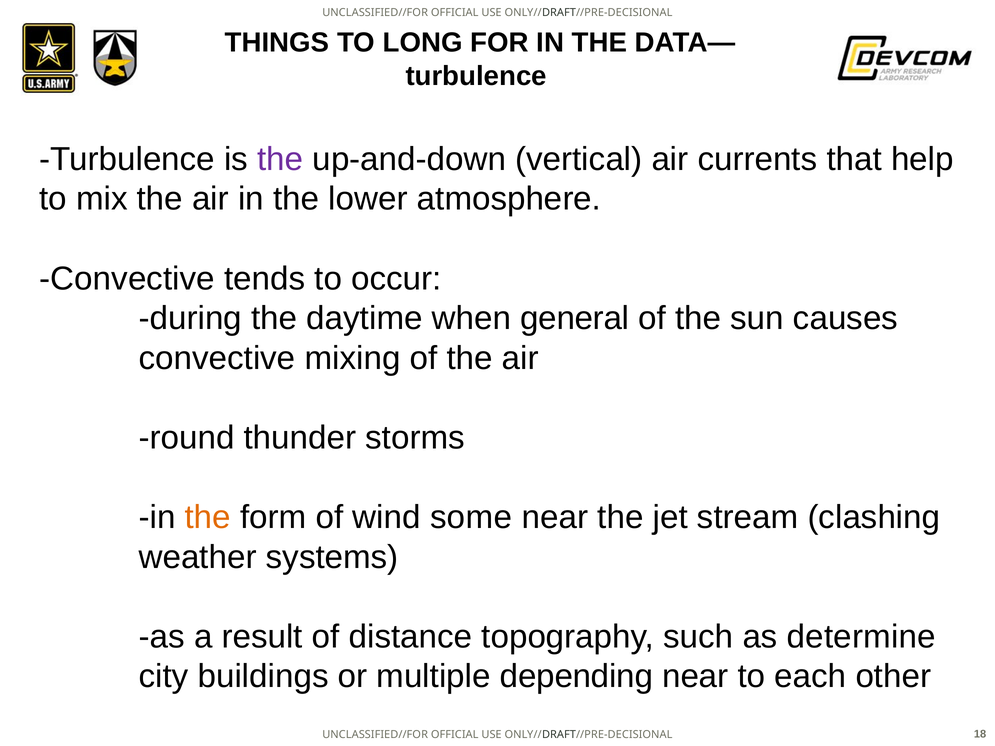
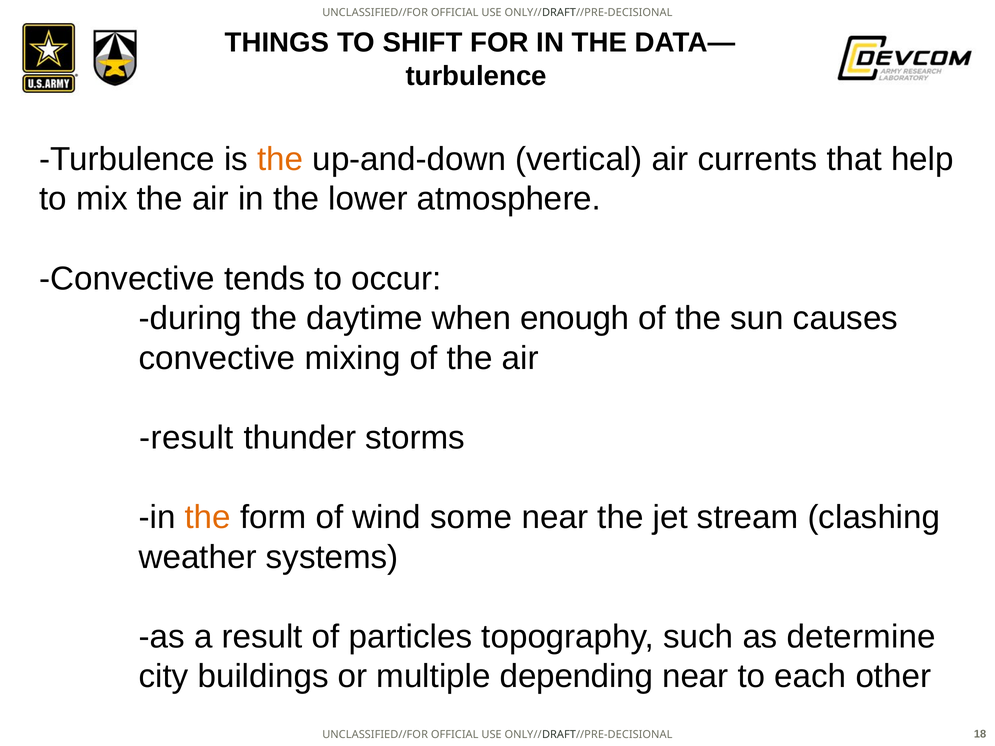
LONG: LONG -> SHIFT
the at (280, 159) colour: purple -> orange
general: general -> enough
round at (187, 438): round -> result
distance: distance -> particles
